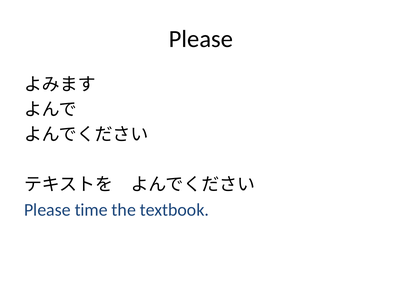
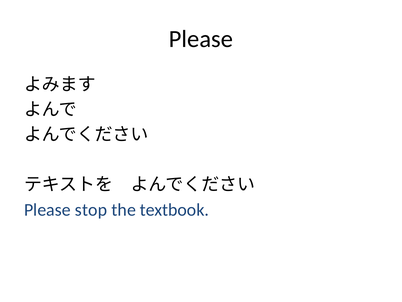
time: time -> stop
